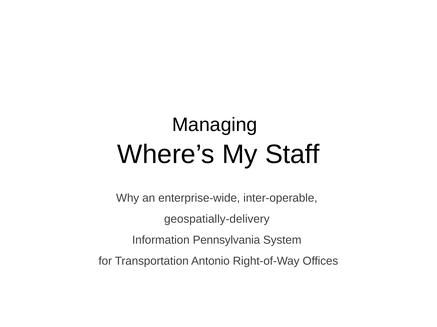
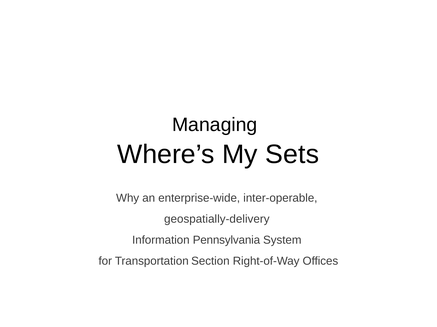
Staff: Staff -> Sets
Antonio: Antonio -> Section
